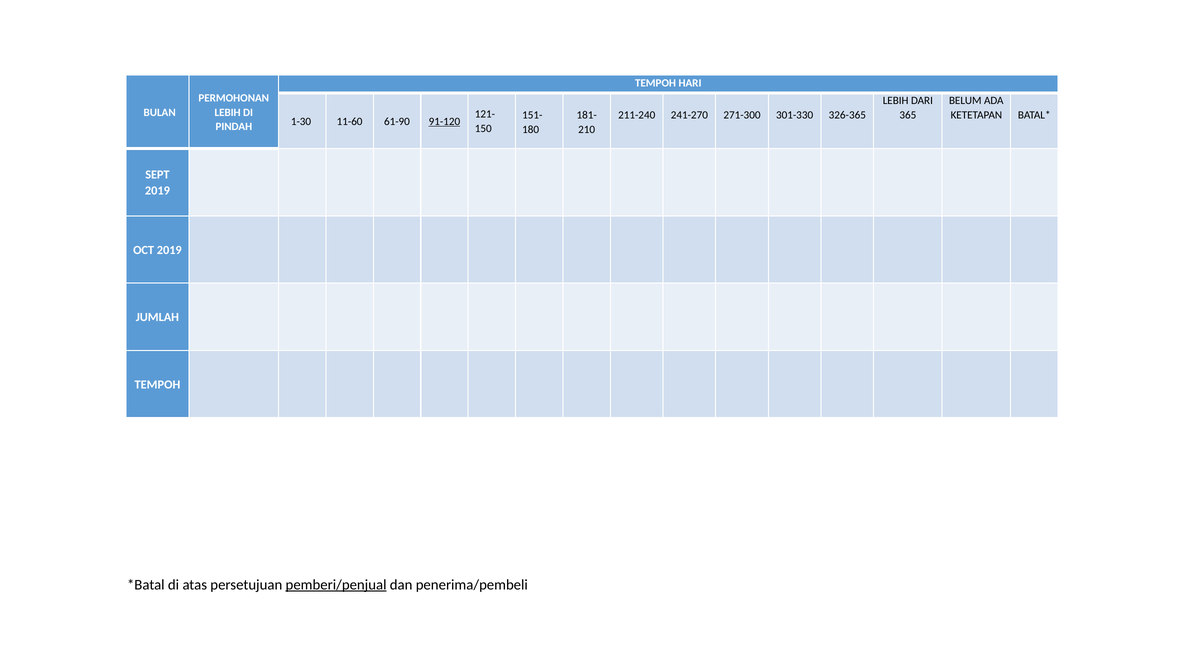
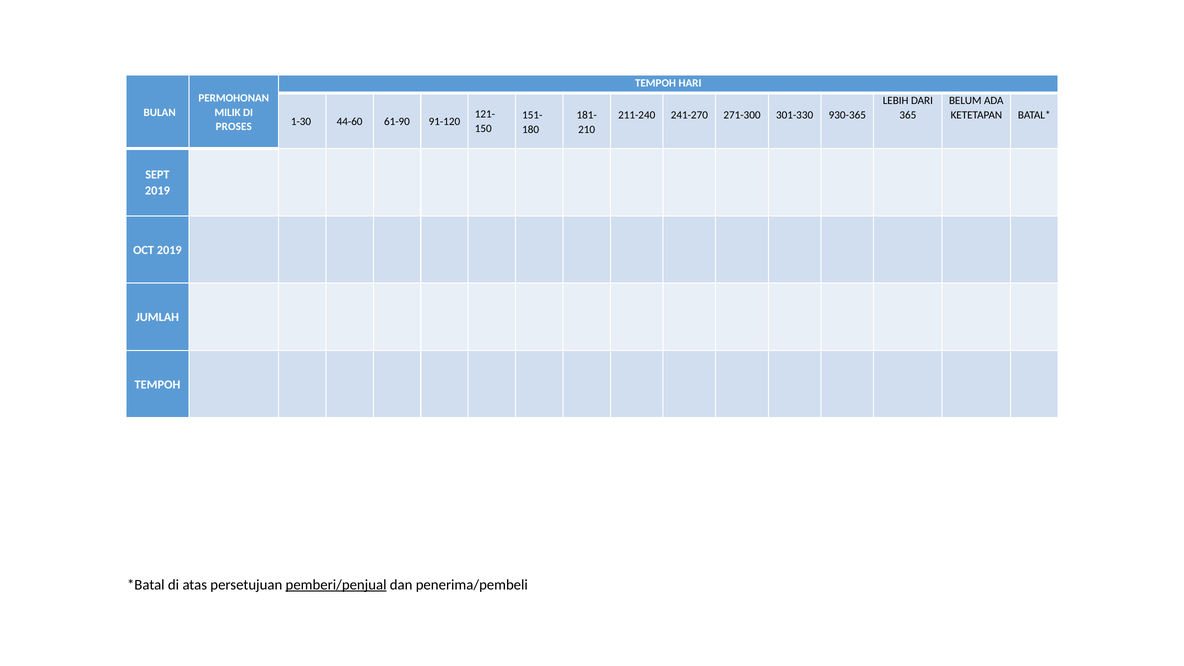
LEBIH at (228, 112): LEBIH -> MILIK
326-365: 326-365 -> 930-365
11-60: 11-60 -> 44-60
91-120 underline: present -> none
PINDAH: PINDAH -> PROSES
